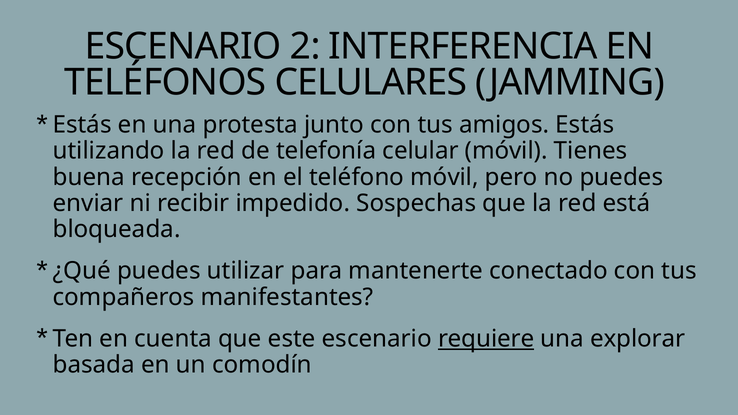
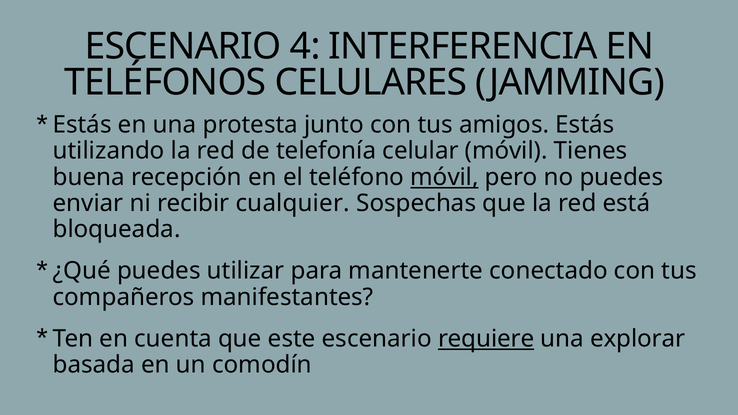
2: 2 -> 4
móvil at (444, 177) underline: none -> present
impedido: impedido -> cualquier
